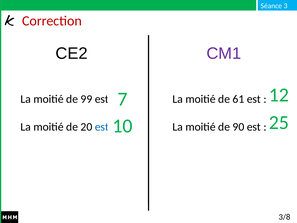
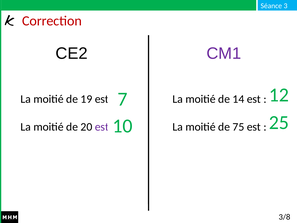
99: 99 -> 19
61: 61 -> 14
est at (102, 127) colour: blue -> purple
90: 90 -> 75
